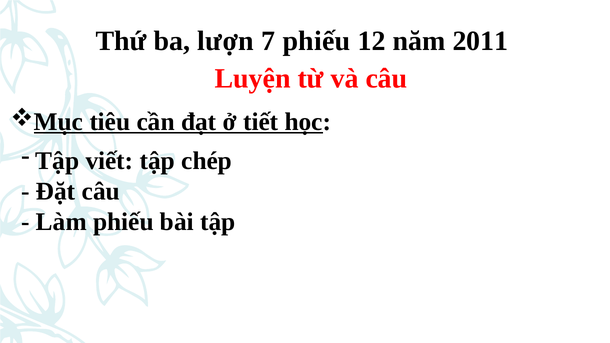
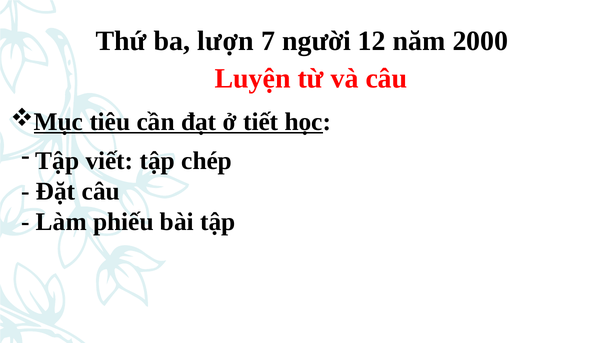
7 phiếu: phiếu -> người
2011: 2011 -> 2000
